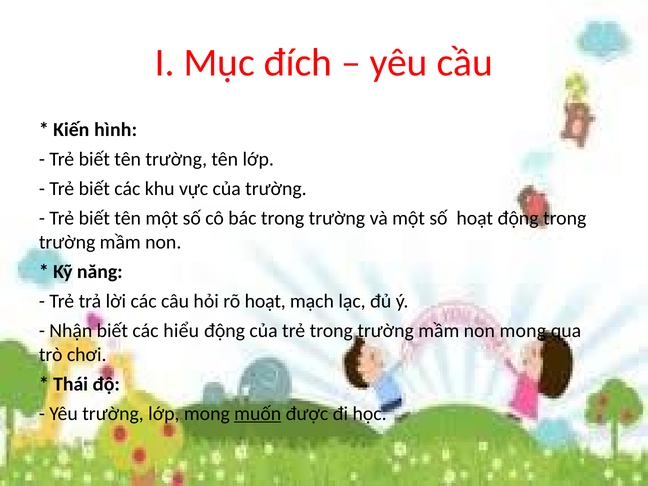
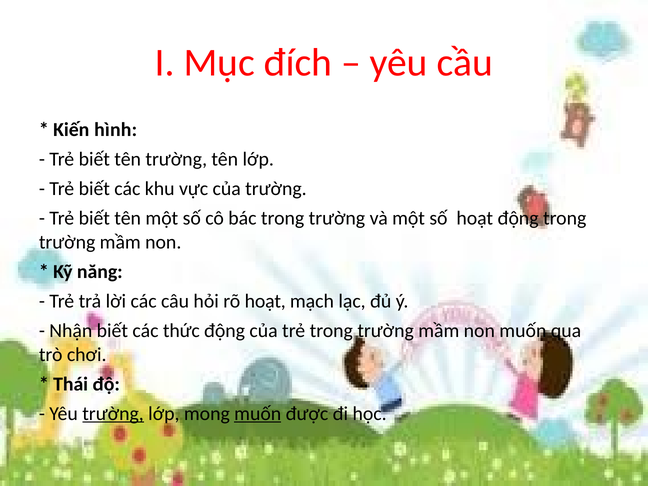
hiểu: hiểu -> thức
non mong: mong -> muốn
trường at (113, 414) underline: none -> present
